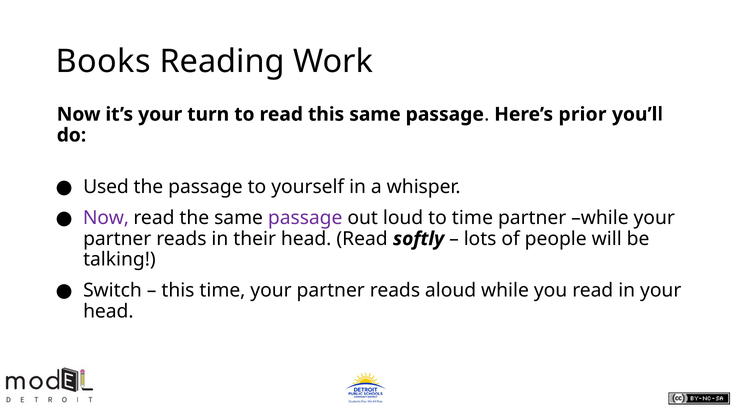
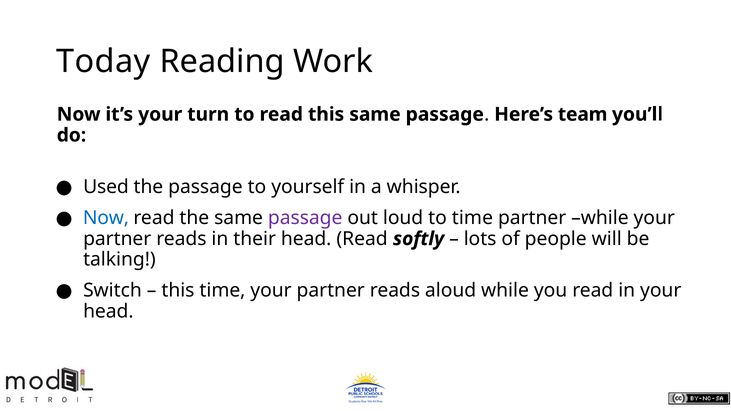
Books: Books -> Today
prior: prior -> team
Now at (106, 218) colour: purple -> blue
